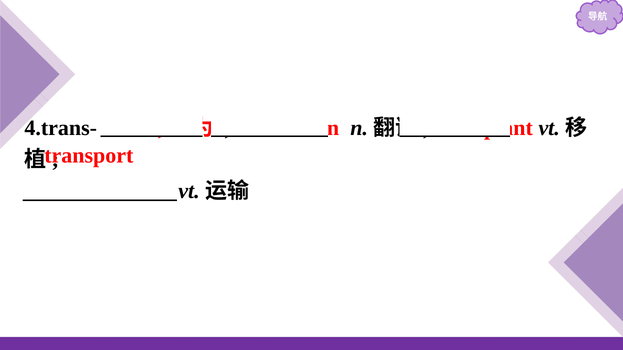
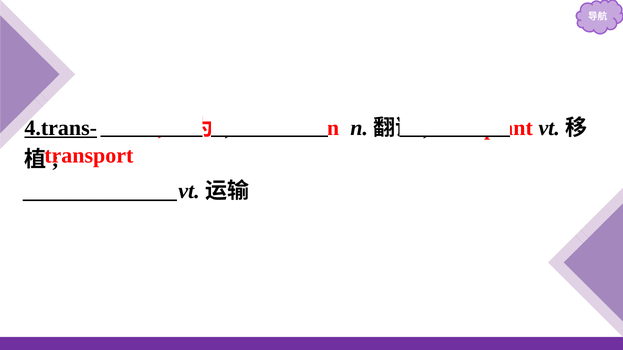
4.trans- underline: none -> present
